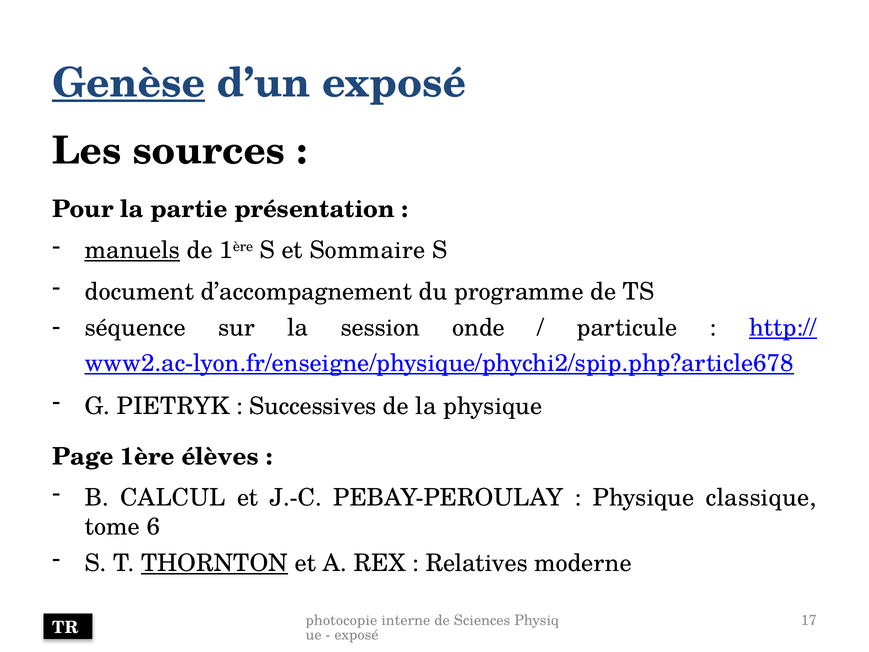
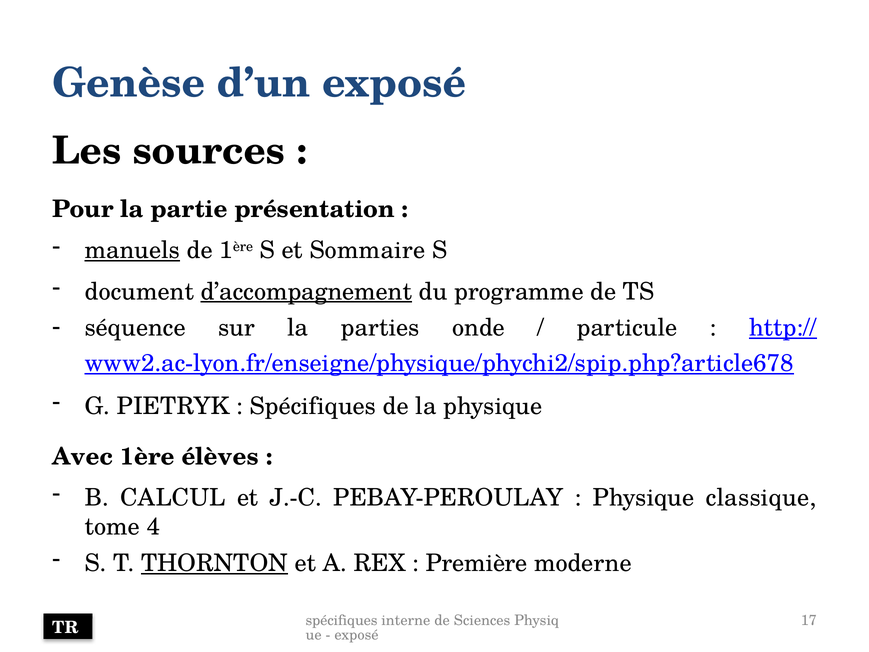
Genèse underline: present -> none
d’accompagnement underline: none -> present
session: session -> parties
Successives at (313, 406): Successives -> Spécifiques
Page: Page -> Avec
6: 6 -> 4
Relatives: Relatives -> Première
photocopie at (341, 620): photocopie -> spécifiques
